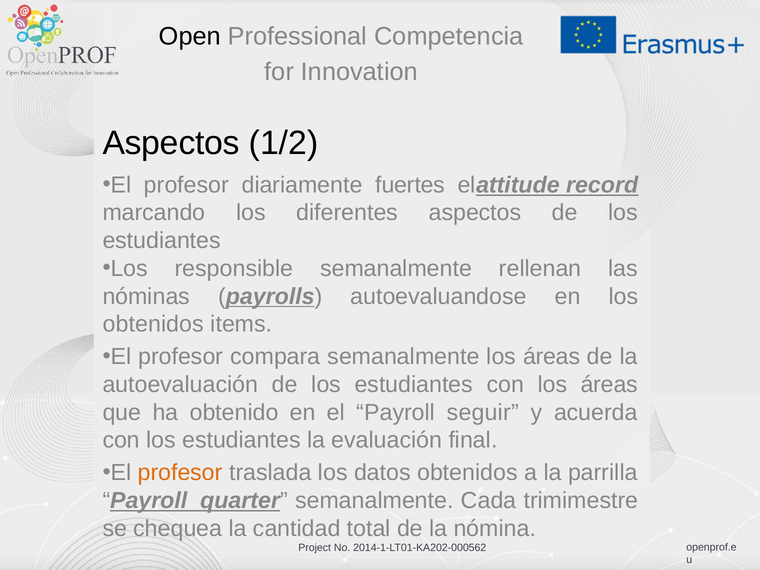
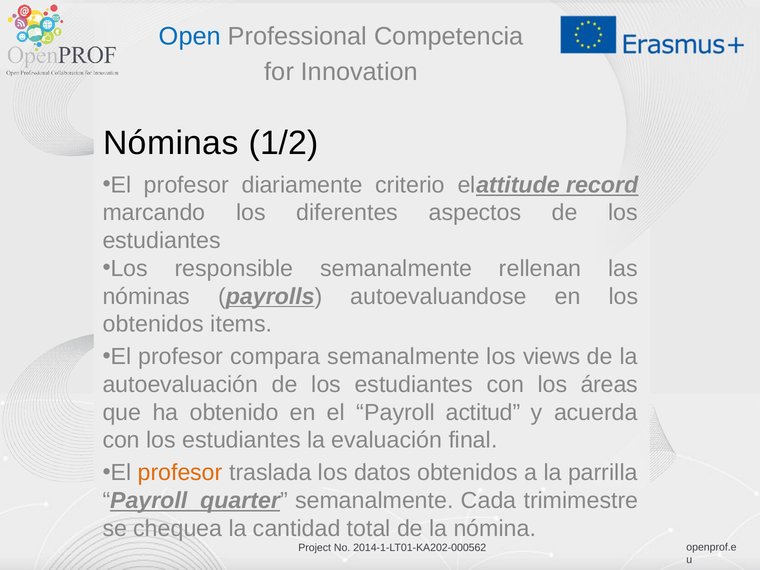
Open colour: black -> blue
Aspectos at (171, 143): Aspectos -> Nóminas
fuertes: fuertes -> criterio
semanalmente los áreas: áreas -> views
seguir: seguir -> actitud
